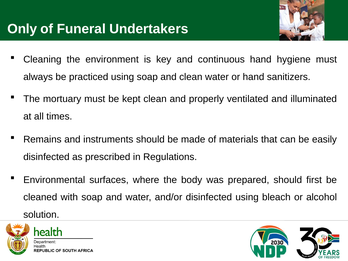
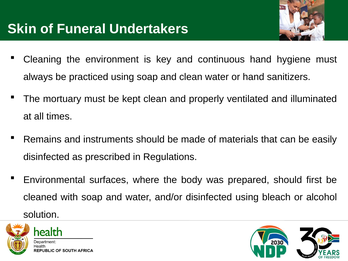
Only: Only -> Skin
